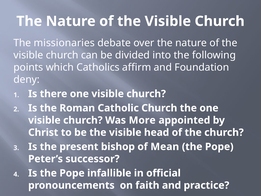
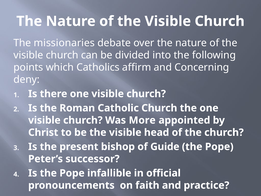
Foundation: Foundation -> Concerning
Mean: Mean -> Guide
